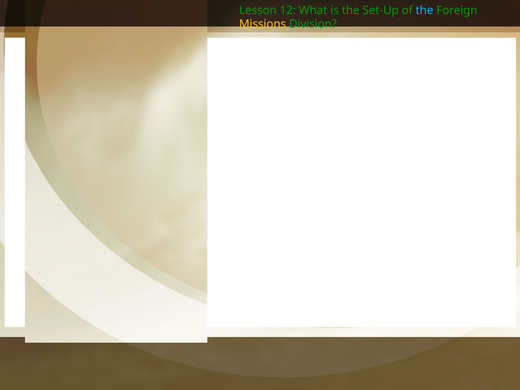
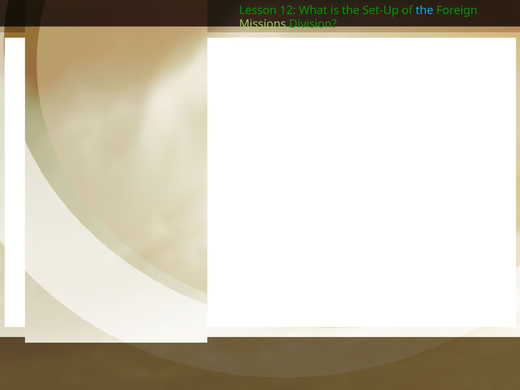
Missions colour: yellow -> light green
